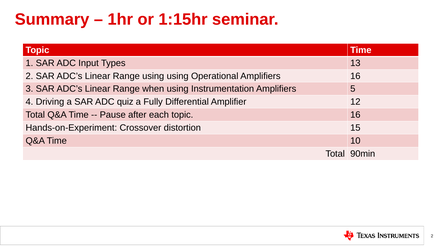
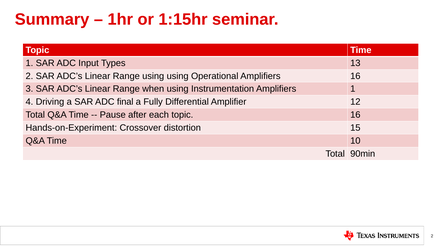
Amplifiers 5: 5 -> 1
quiz: quiz -> final
